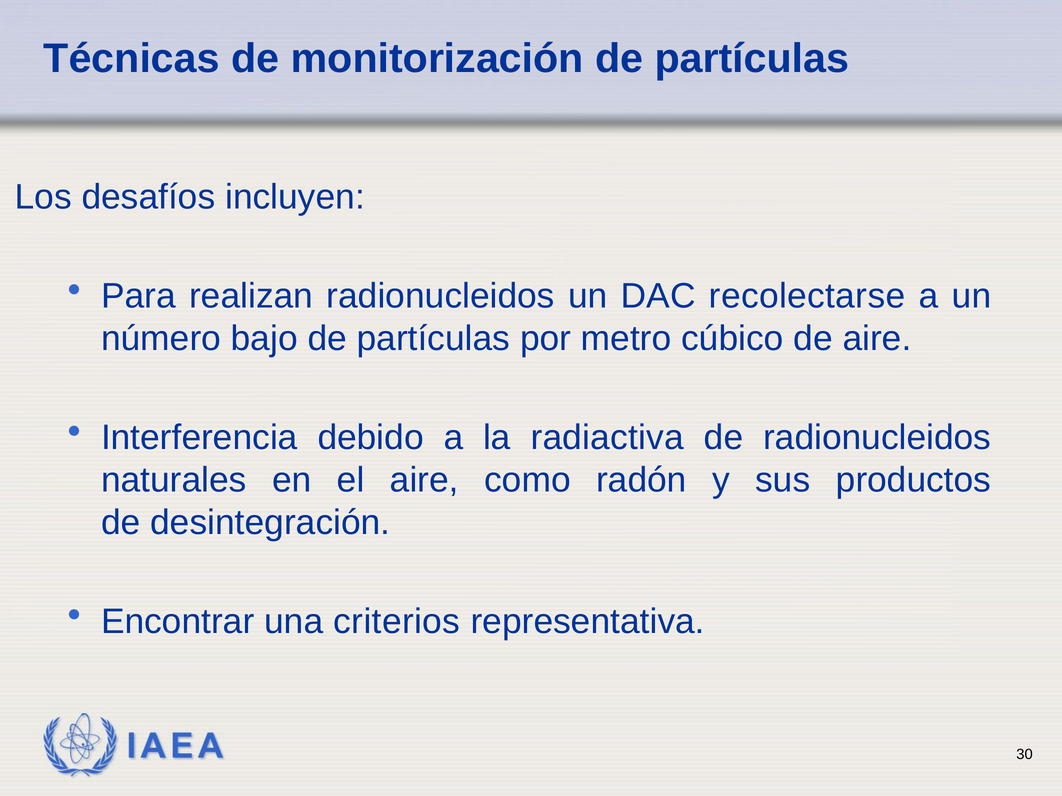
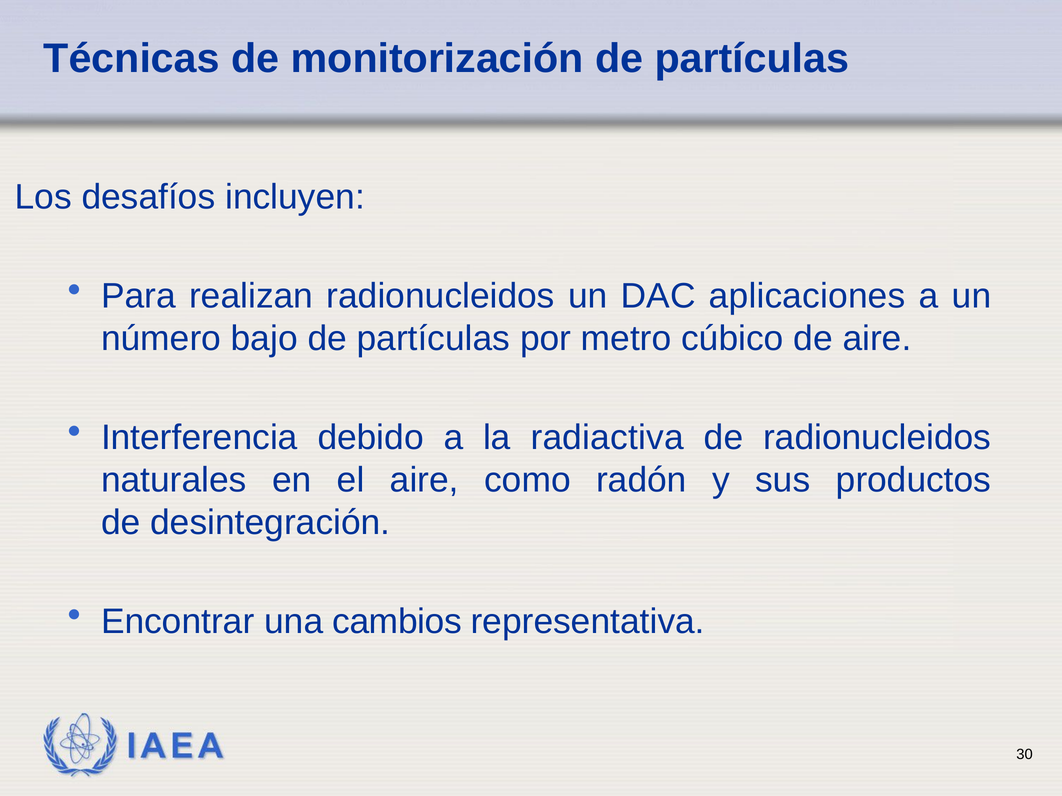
recolectarse: recolectarse -> aplicaciones
criterios: criterios -> cambios
